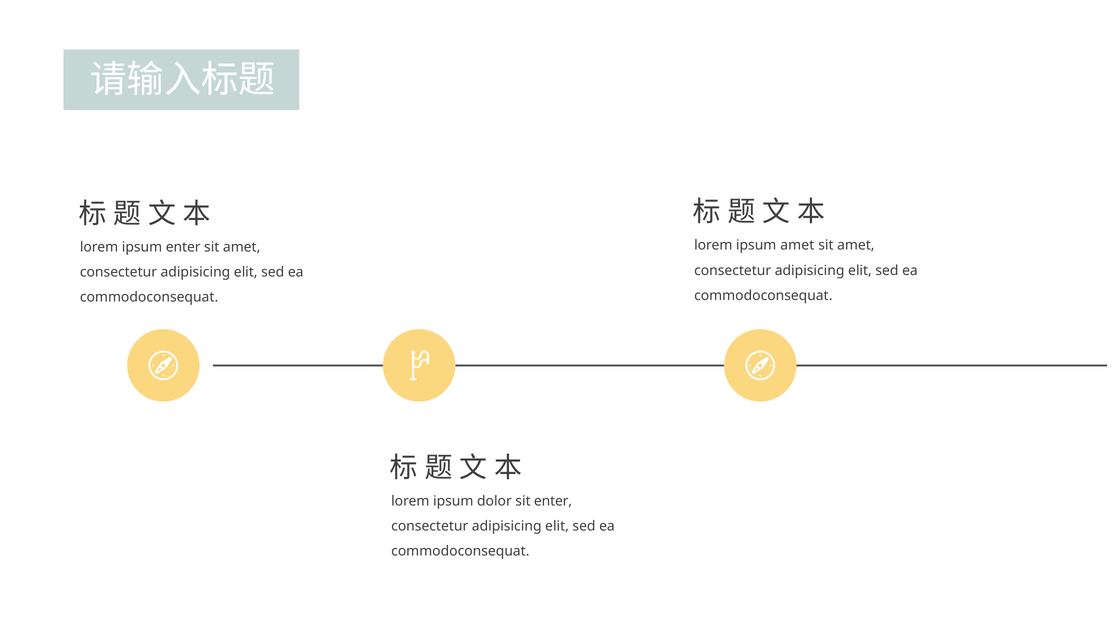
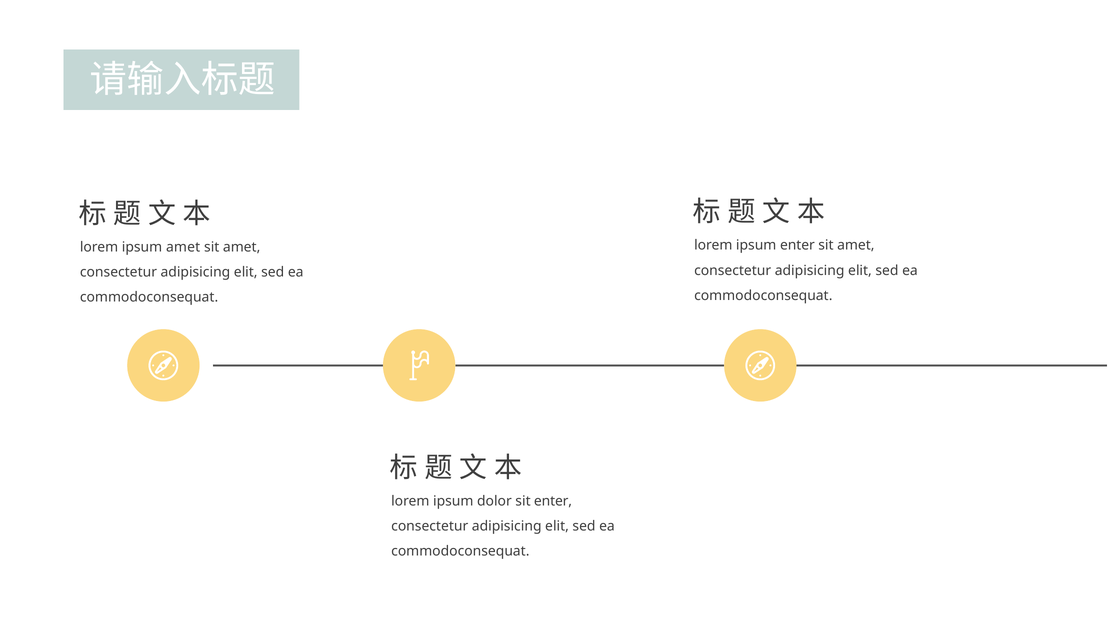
ipsum amet: amet -> enter
ipsum enter: enter -> amet
